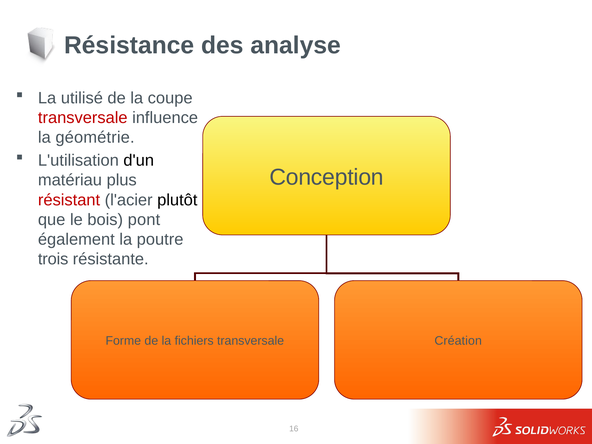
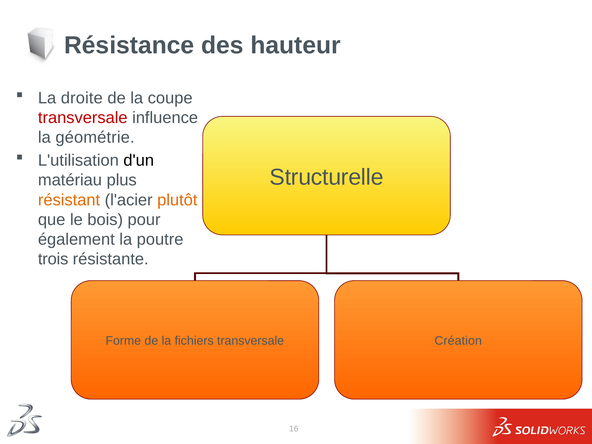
analyse: analyse -> hauteur
utilisé: utilisé -> droite
Conception: Conception -> Structurelle
résistant colour: red -> orange
plutôt colour: black -> orange
pont: pont -> pour
